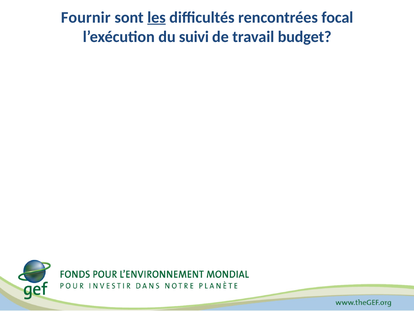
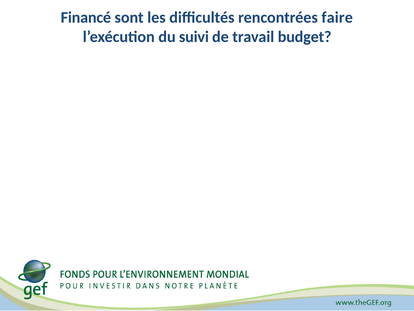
Fournir: Fournir -> Financé
les underline: present -> none
focal: focal -> faire
